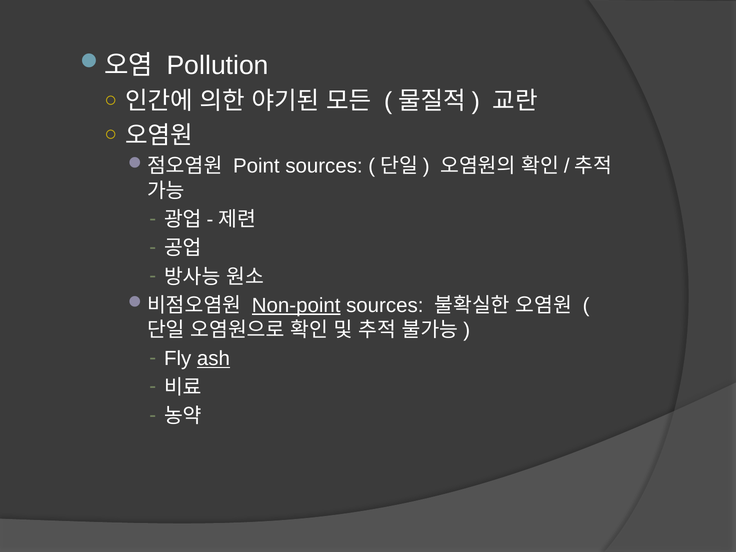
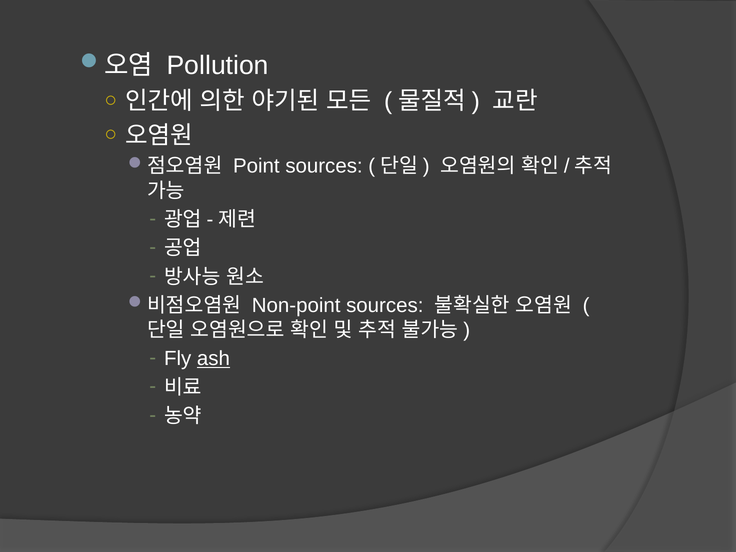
Non-point underline: present -> none
